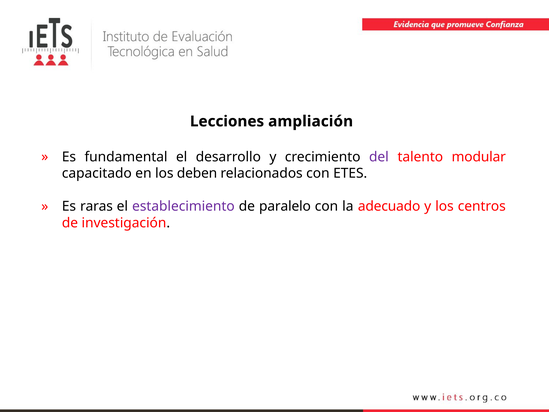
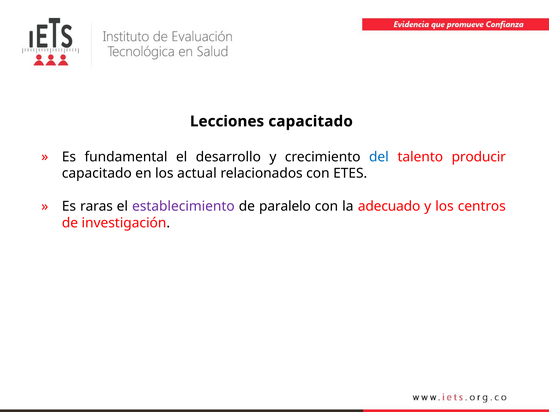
Lecciones ampliación: ampliación -> capacitado
del colour: purple -> blue
modular: modular -> producir
deben: deben -> actual
